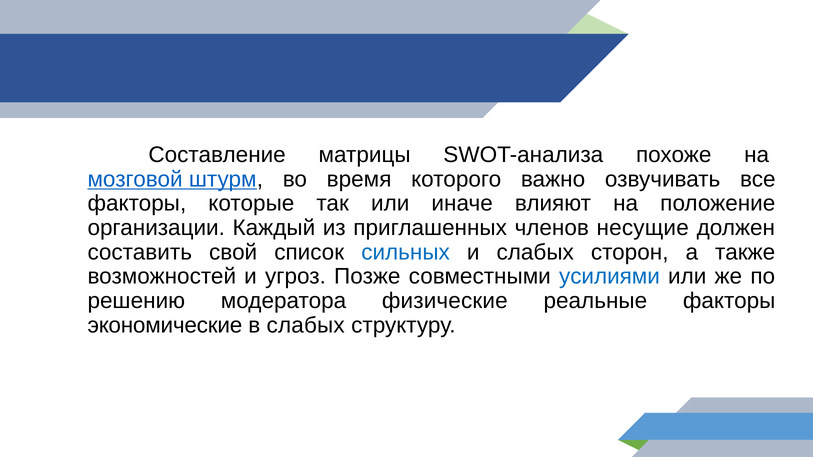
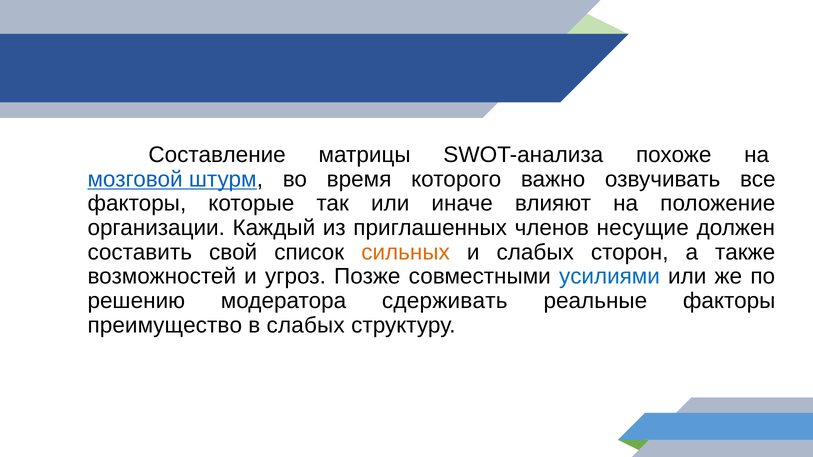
сильных colour: blue -> orange
физические: физические -> сдерживать
экономические: экономические -> преимущество
